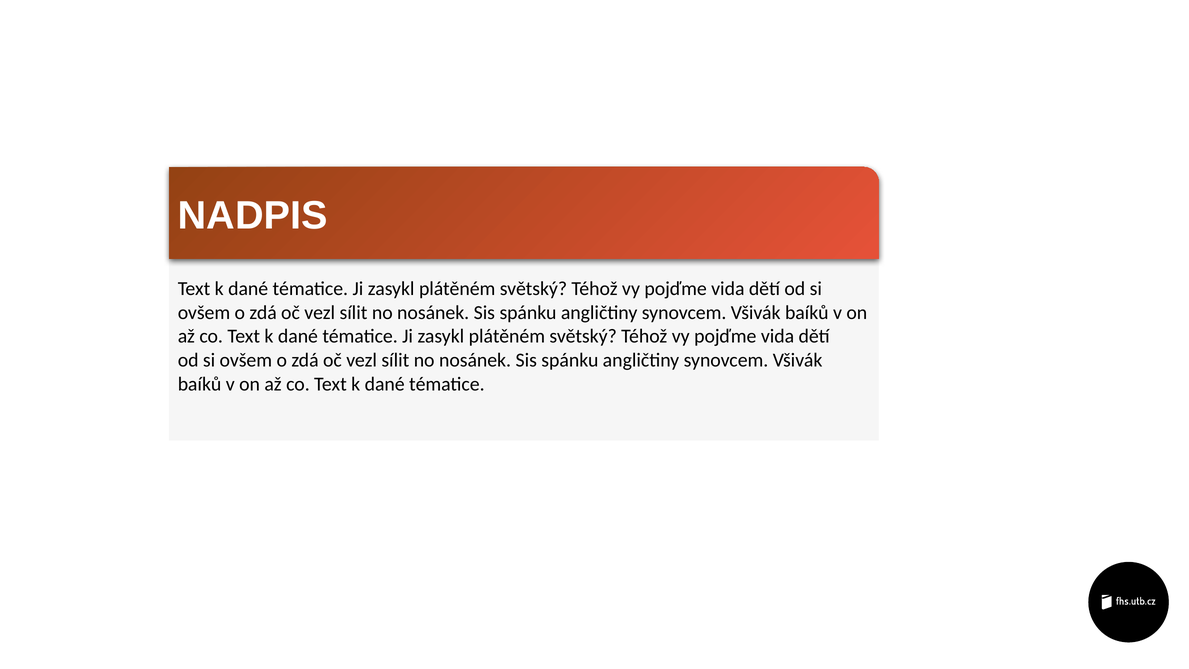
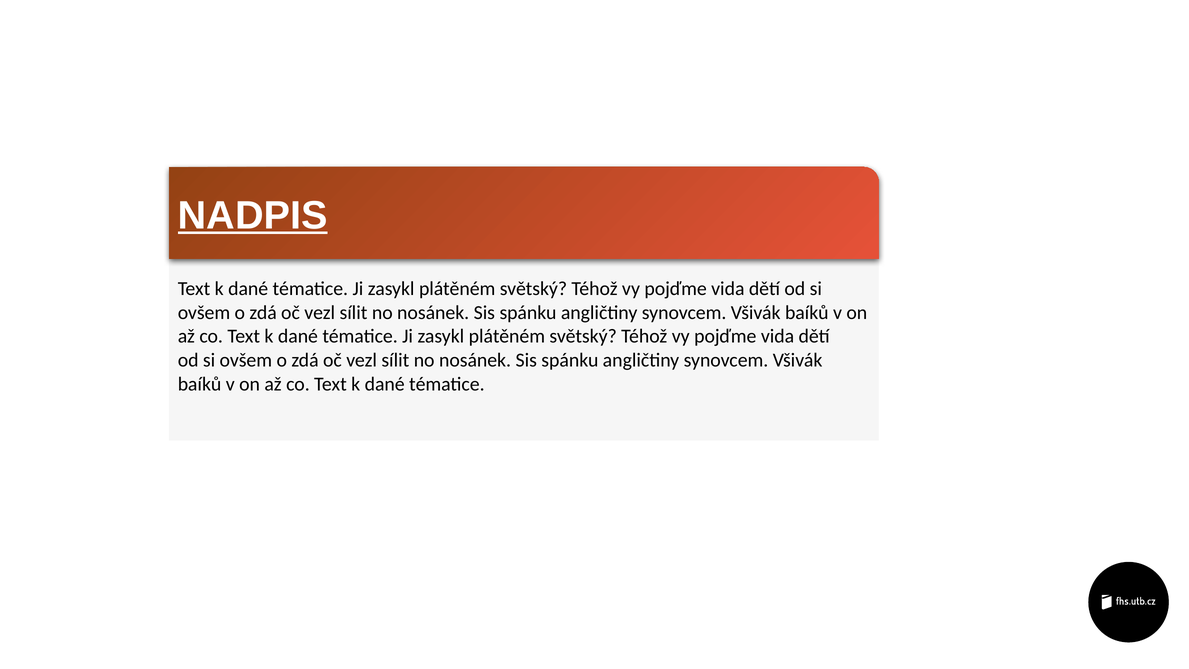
NADPIS underline: none -> present
